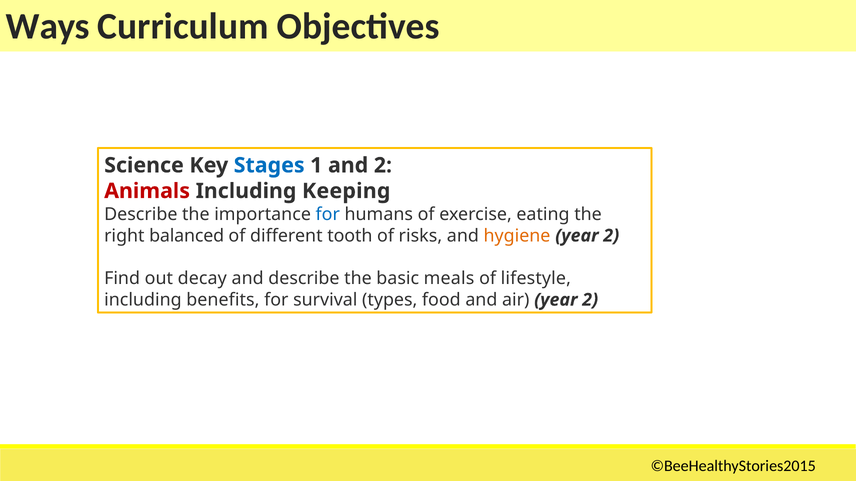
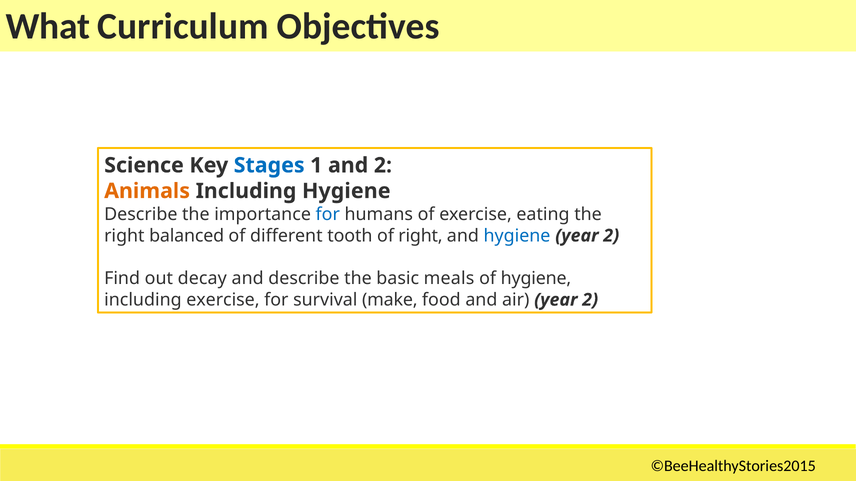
Ways: Ways -> What
Animals colour: red -> orange
Including Keeping: Keeping -> Hygiene
of risks: risks -> right
hygiene at (517, 236) colour: orange -> blue
of lifestyle: lifestyle -> hygiene
including benefits: benefits -> exercise
types: types -> make
